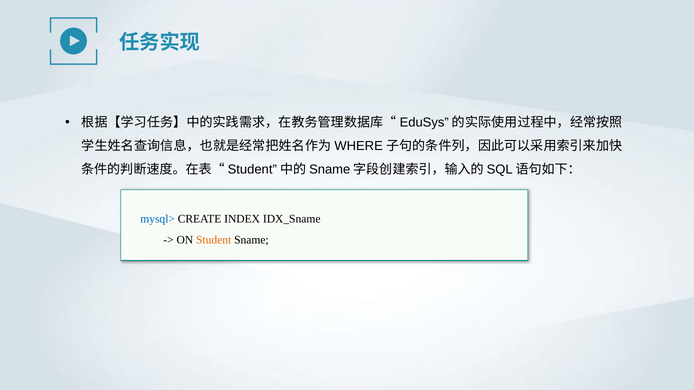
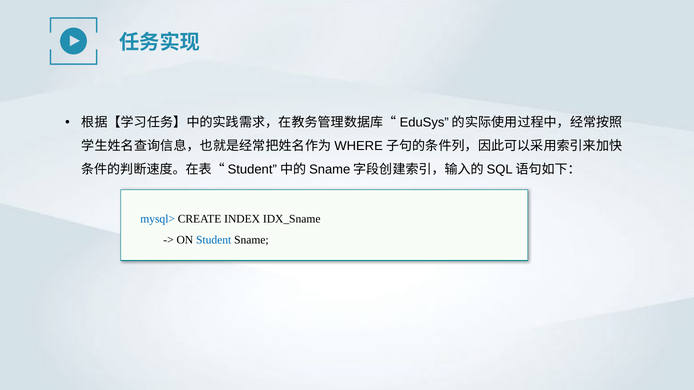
Student colour: orange -> blue
